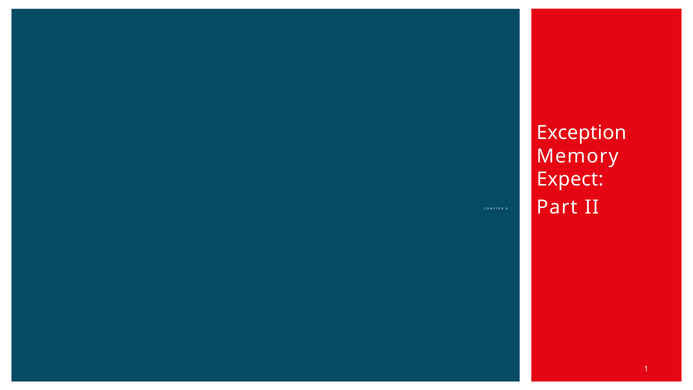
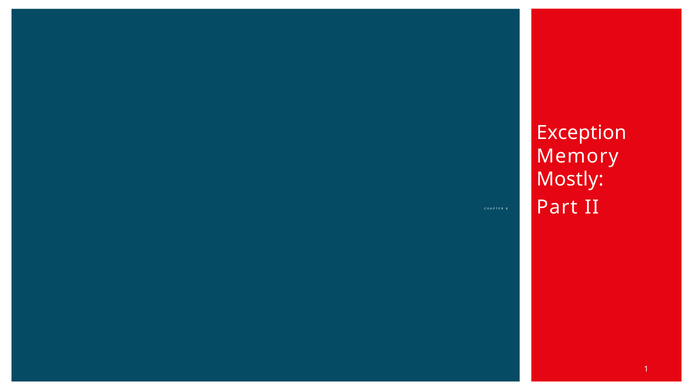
Expect: Expect -> Mostly
